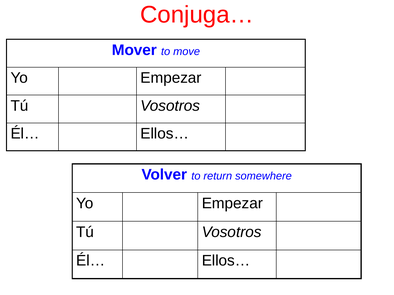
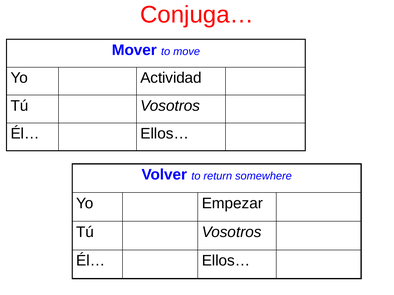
Empezar at (171, 78): Empezar -> Actividad
